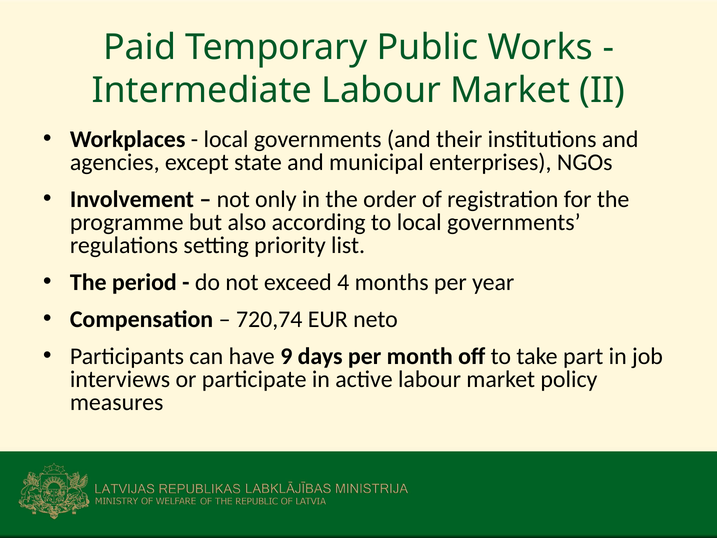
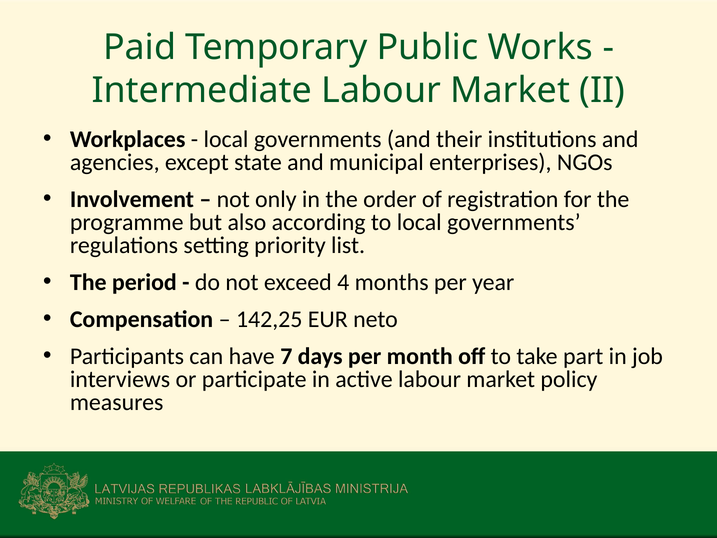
720,74: 720,74 -> 142,25
9: 9 -> 7
